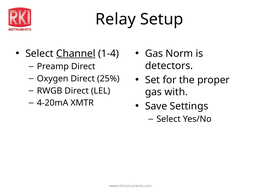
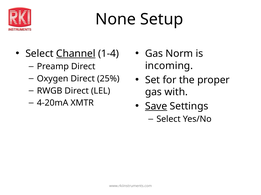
Relay: Relay -> None
detectors: detectors -> incoming
Save underline: none -> present
